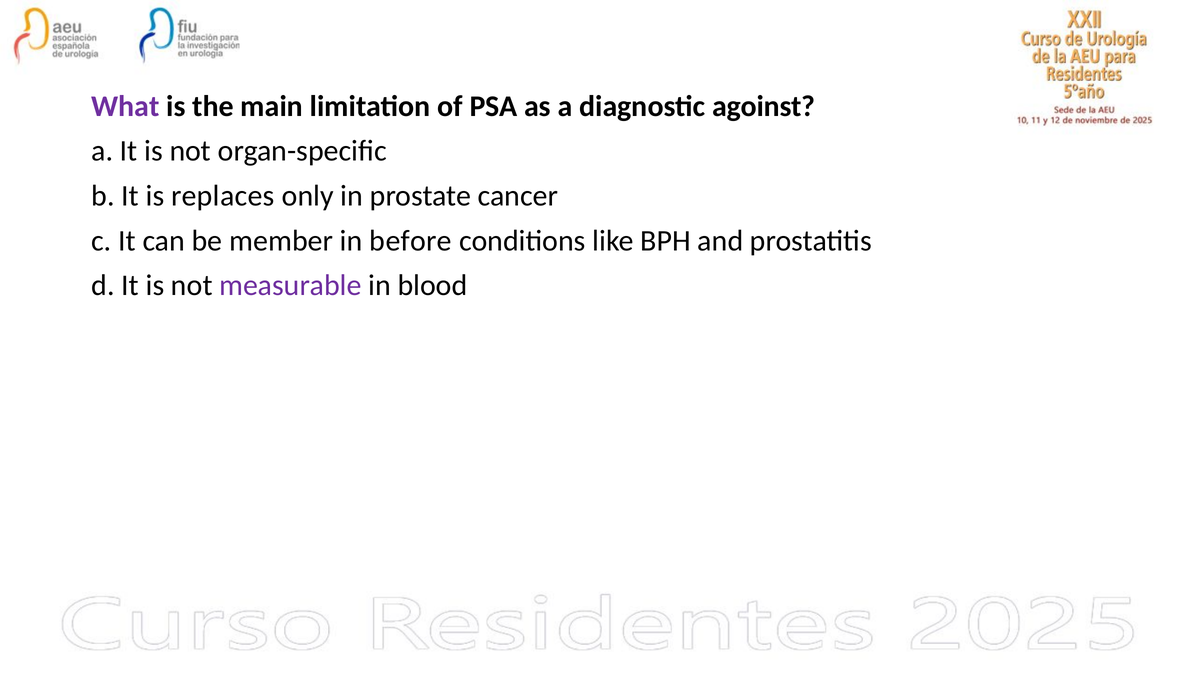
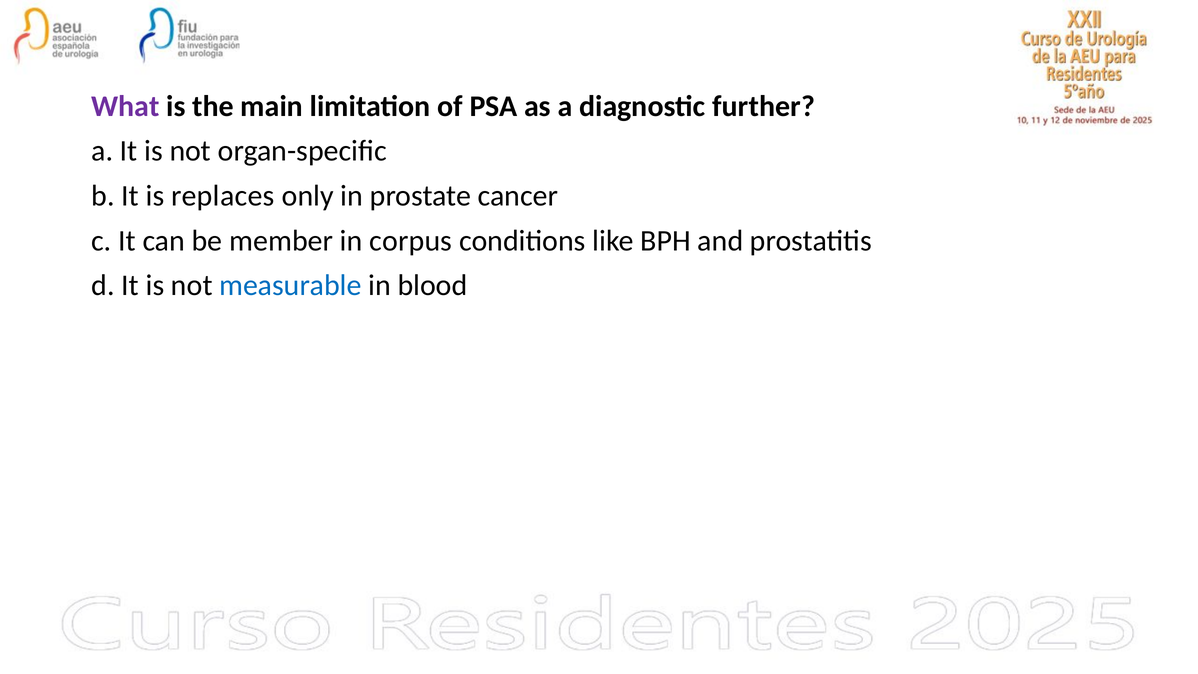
agoinst: agoinst -> further
before: before -> corpus
measurable colour: purple -> blue
